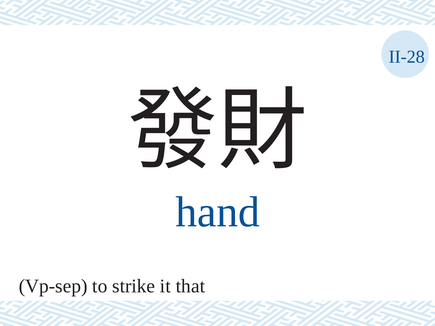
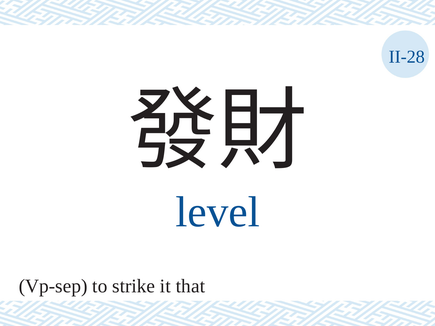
hand: hand -> level
